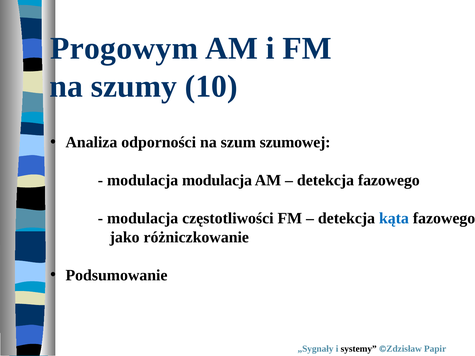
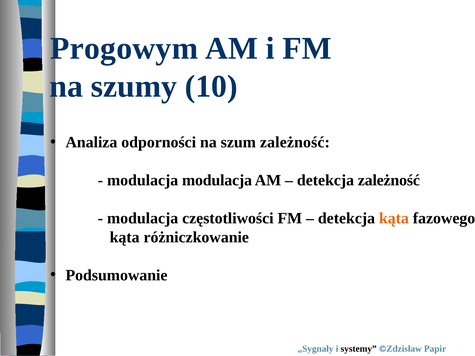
szum szumowej: szumowej -> zależność
detekcja fazowego: fazowego -> zależność
kąta at (394, 218) colour: blue -> orange
jako at (125, 237): jako -> kąta
